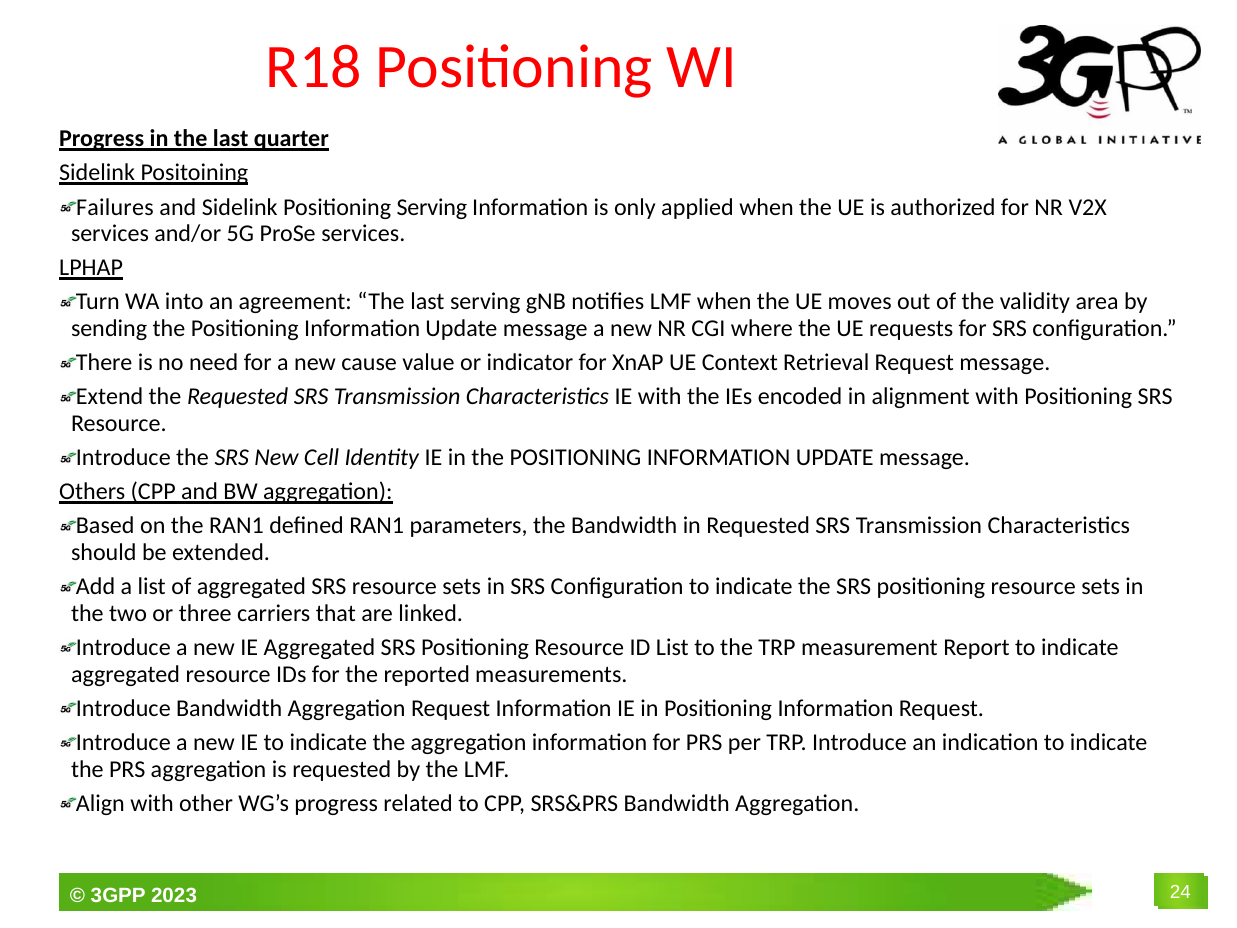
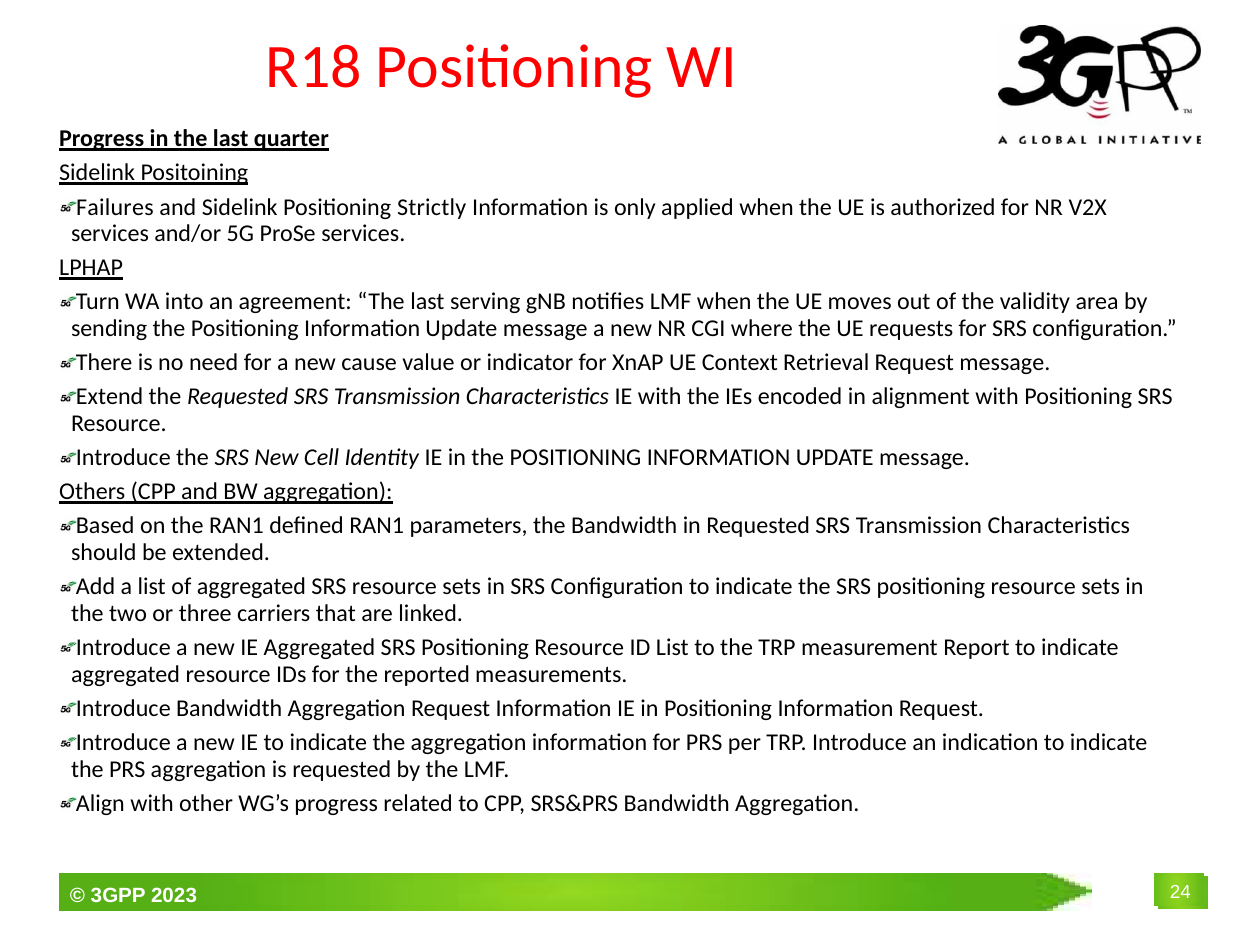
Positioning Serving: Serving -> Strictly
